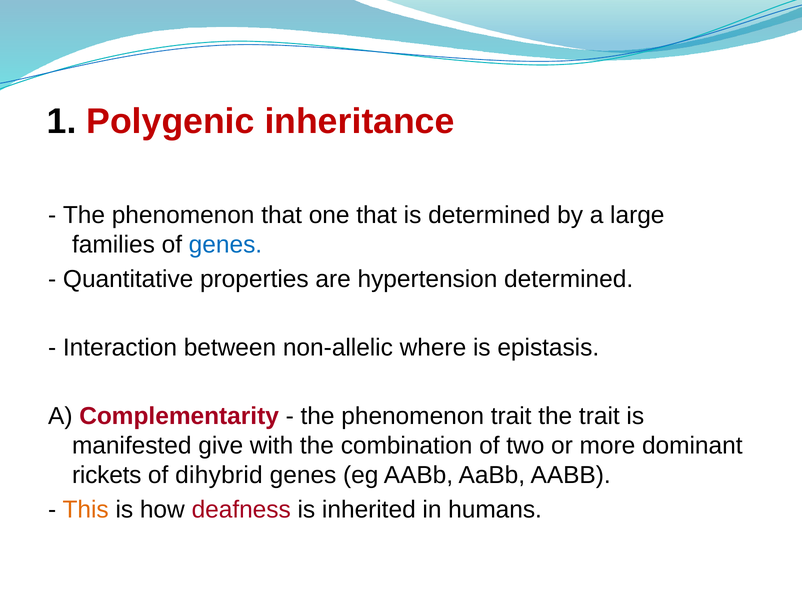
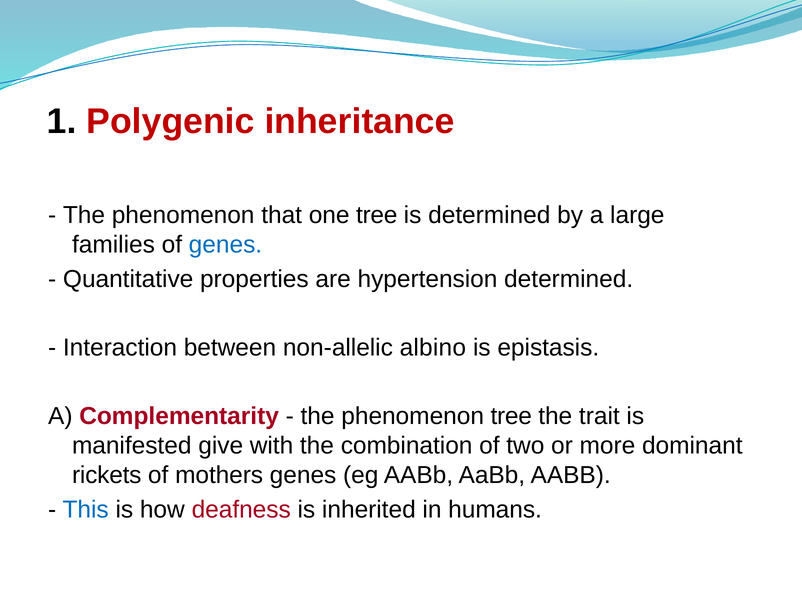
one that: that -> tree
where: where -> albino
phenomenon trait: trait -> tree
dihybrid: dihybrid -> mothers
This colour: orange -> blue
